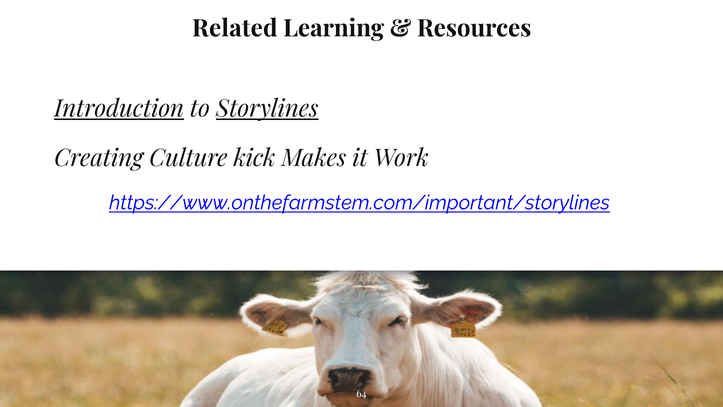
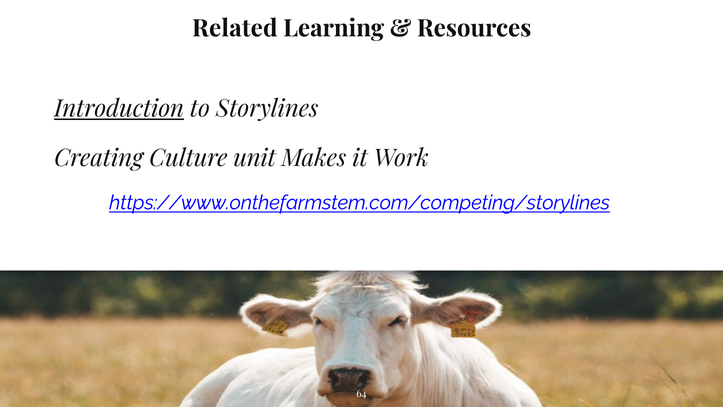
Storylines underline: present -> none
kick: kick -> unit
https://www.onthefarmstem.com/important/storylines: https://www.onthefarmstem.com/important/storylines -> https://www.onthefarmstem.com/competing/storylines
